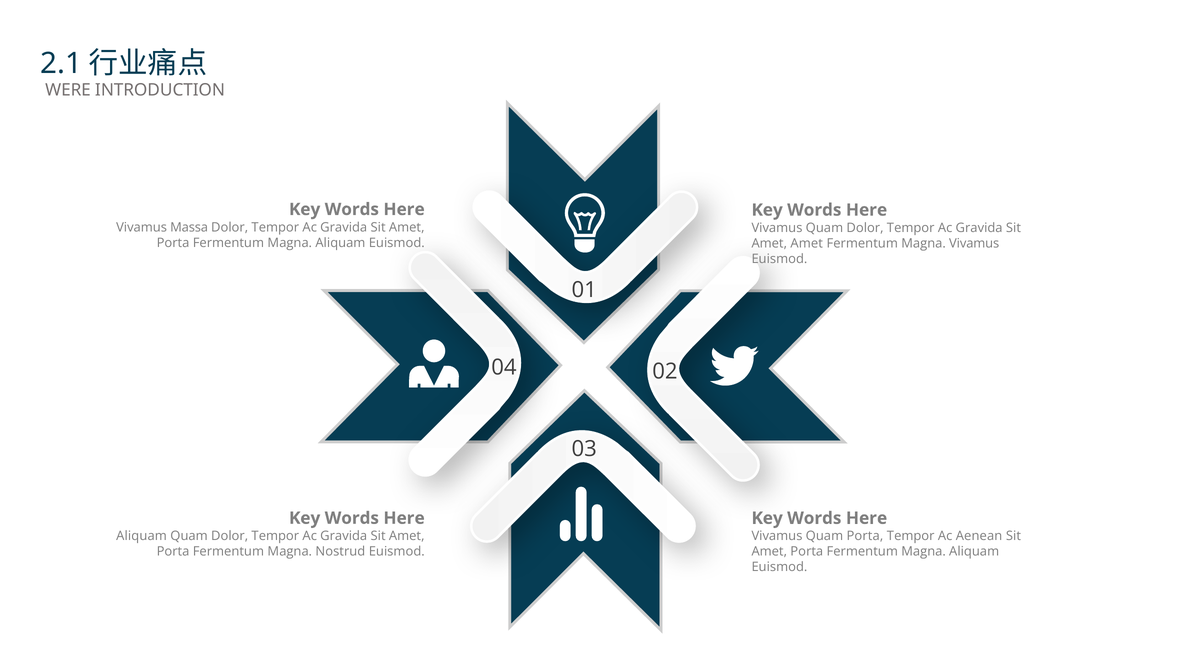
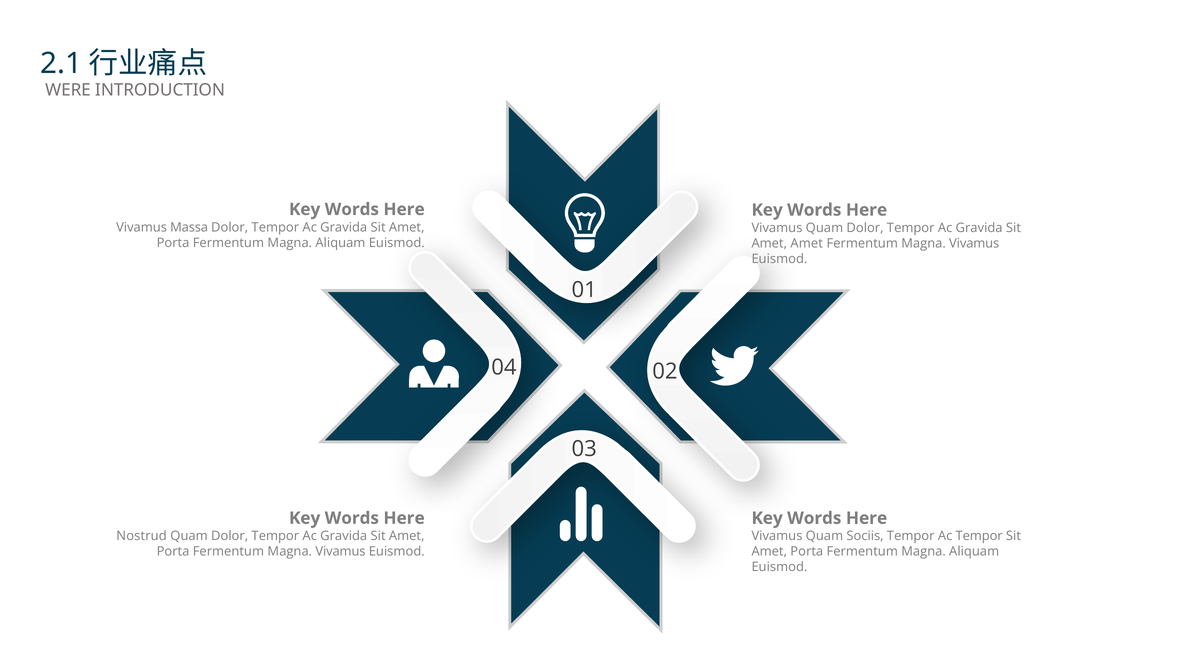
Aliquam at (142, 536): Aliquam -> Nostrud
Quam Porta: Porta -> Sociis
Ac Aenean: Aenean -> Tempor
Porta Fermentum Magna Nostrud: Nostrud -> Vivamus
